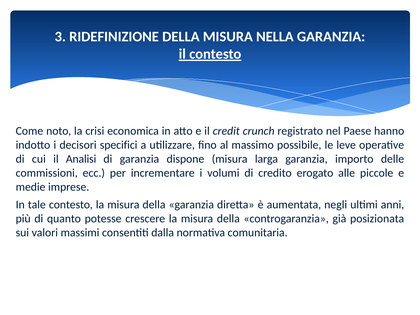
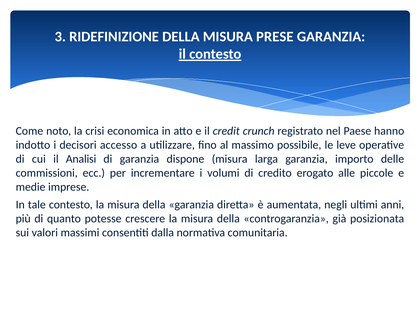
NELLA: NELLA -> PRESE
specifici: specifici -> accesso
